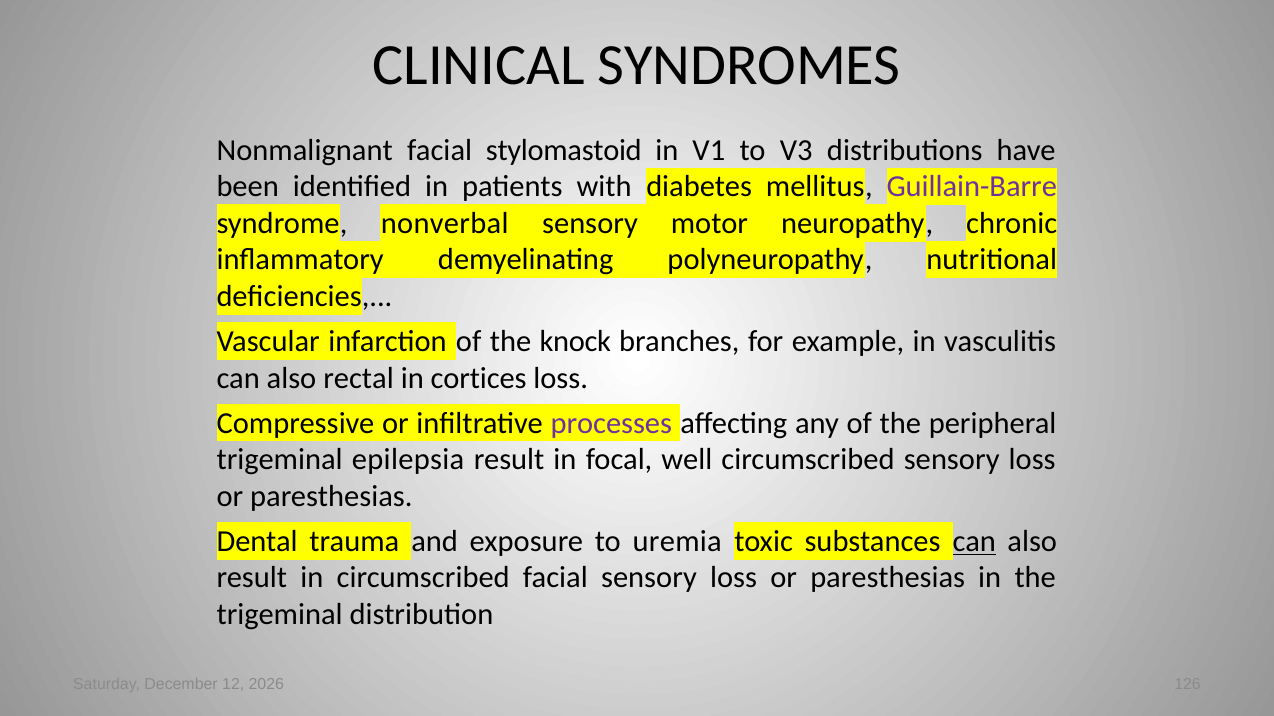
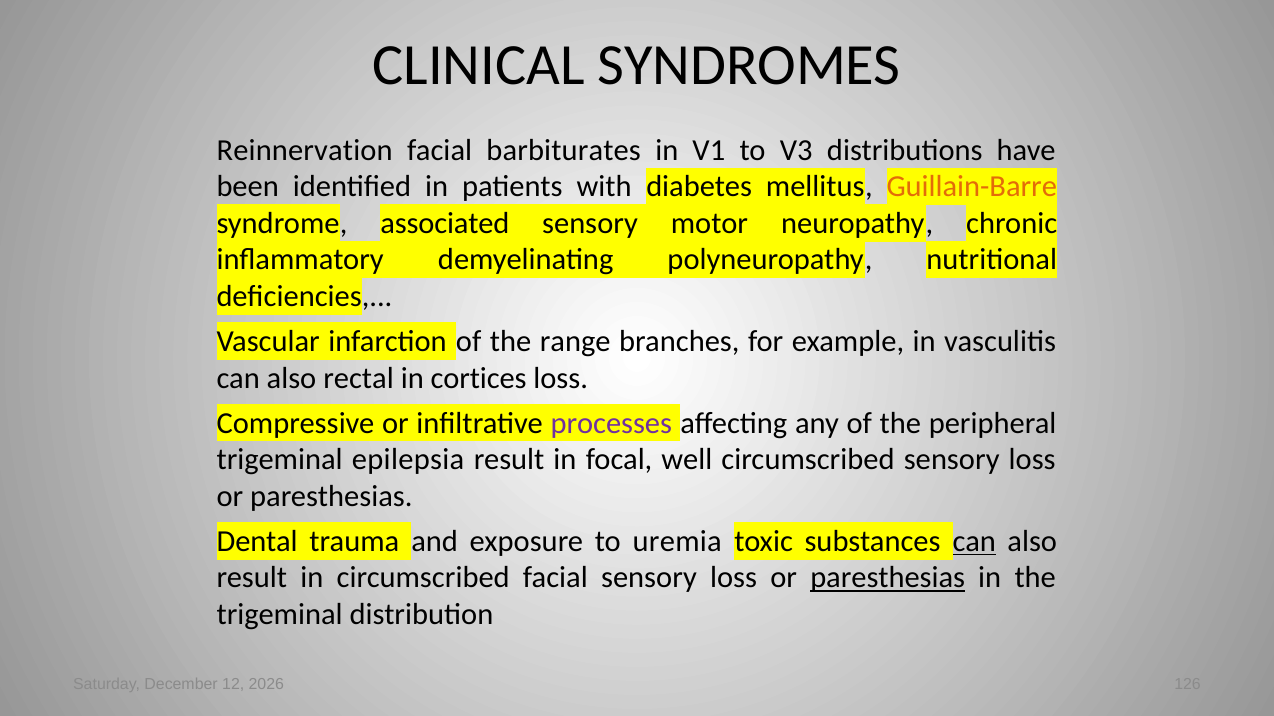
Nonmalignant: Nonmalignant -> Reinnervation
stylomastoid: stylomastoid -> barbiturates
Guillain-Barre colour: purple -> orange
nonverbal: nonverbal -> associated
knock: knock -> range
paresthesias at (888, 578) underline: none -> present
